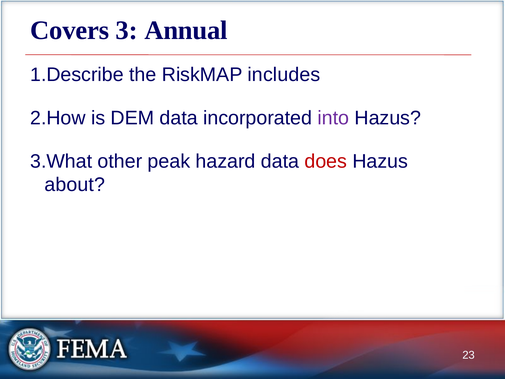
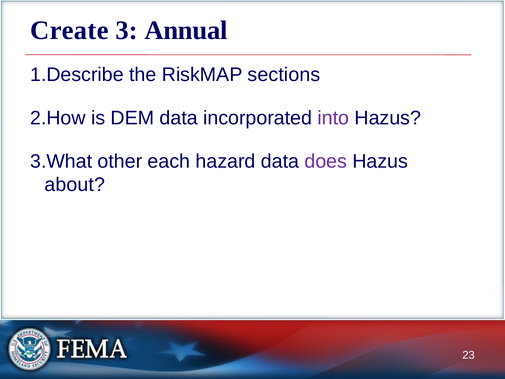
Covers: Covers -> Create
includes: includes -> sections
peak: peak -> each
does colour: red -> purple
